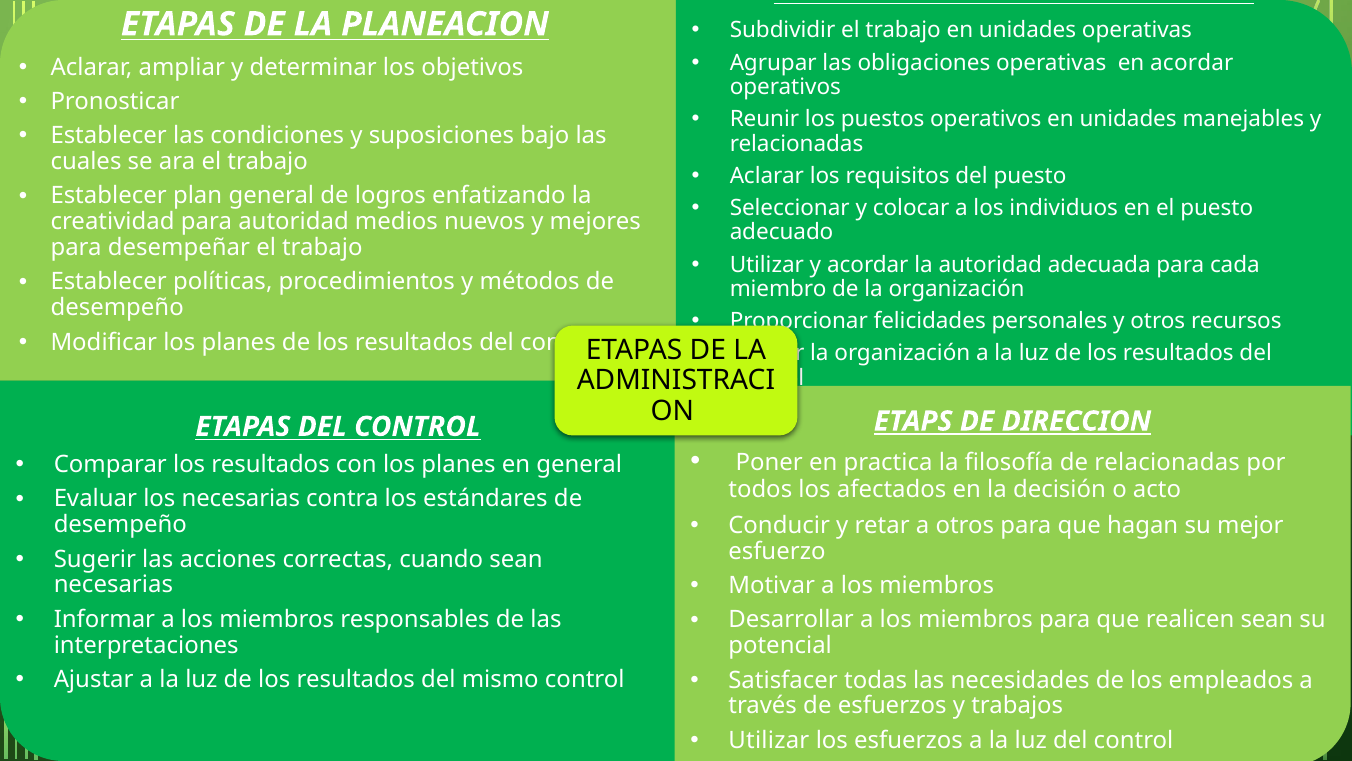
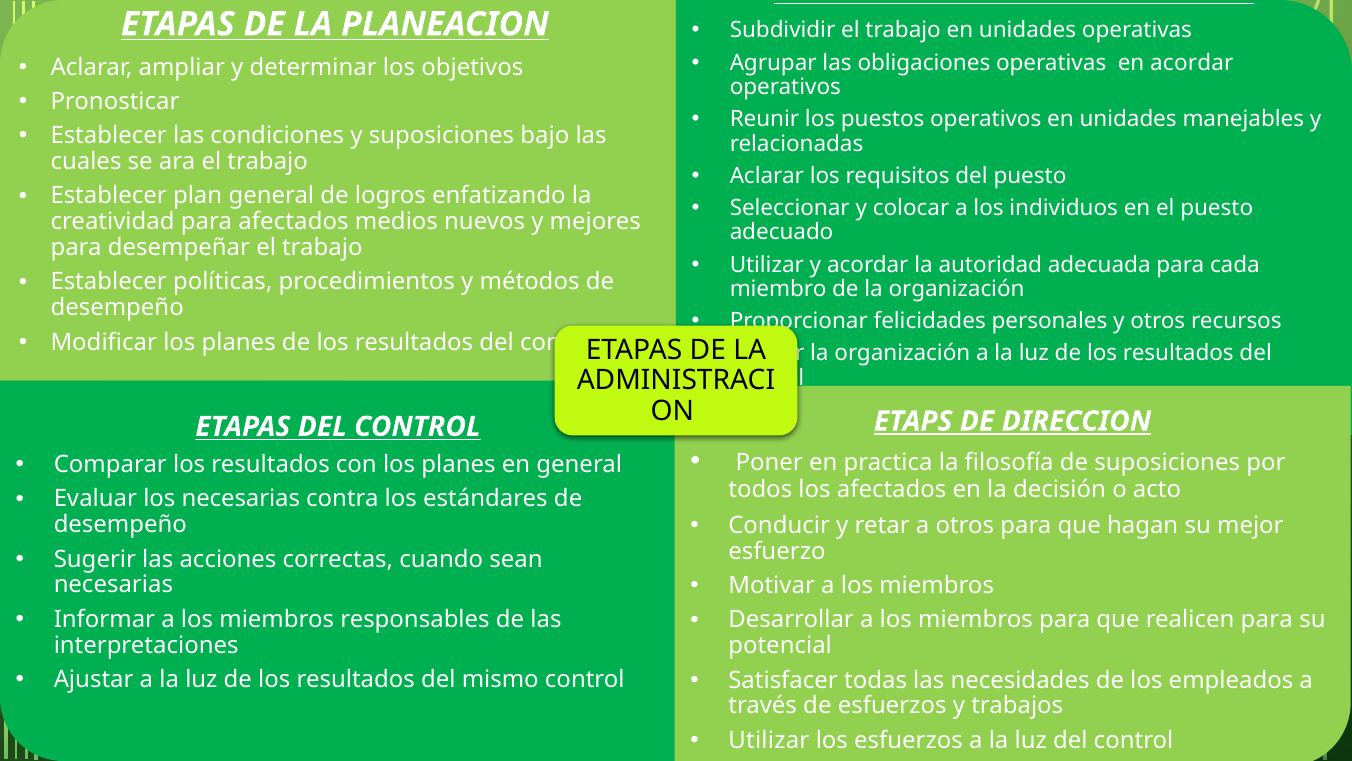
para autoridad: autoridad -> afectados
de relacionadas: relacionadas -> suposiciones
realicen sean: sean -> para
